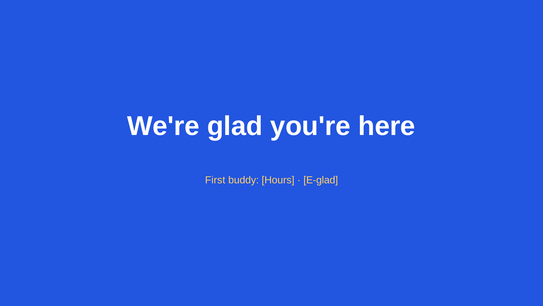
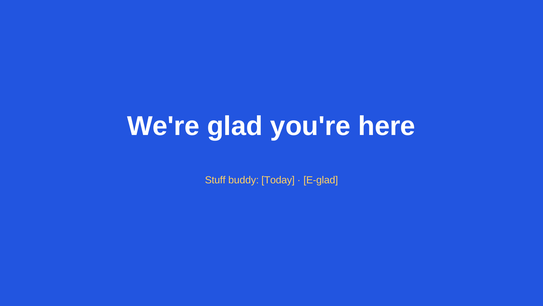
First: First -> Stuff
Hours: Hours -> Today
